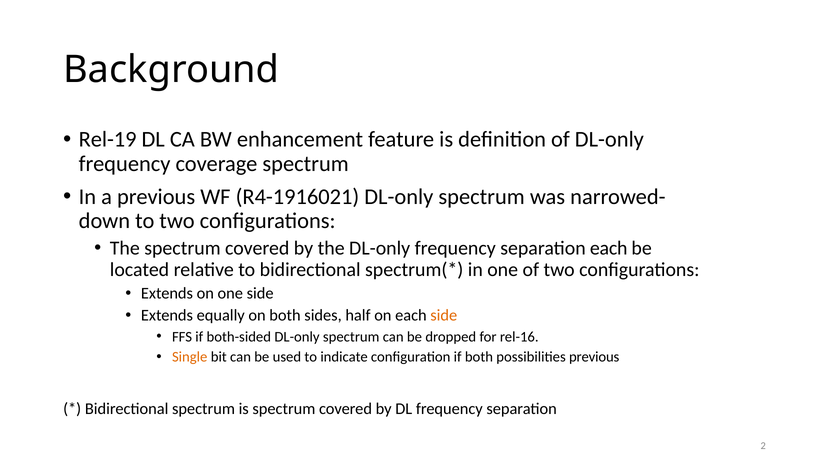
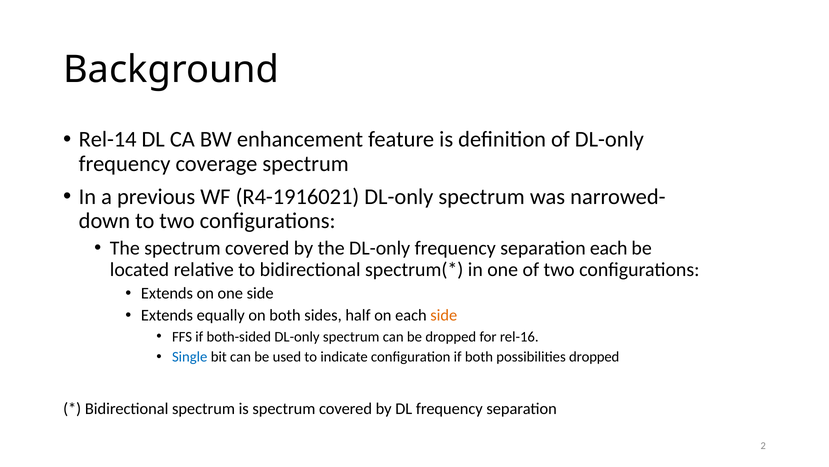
Rel-19: Rel-19 -> Rel-14
Single colour: orange -> blue
possibilities previous: previous -> dropped
